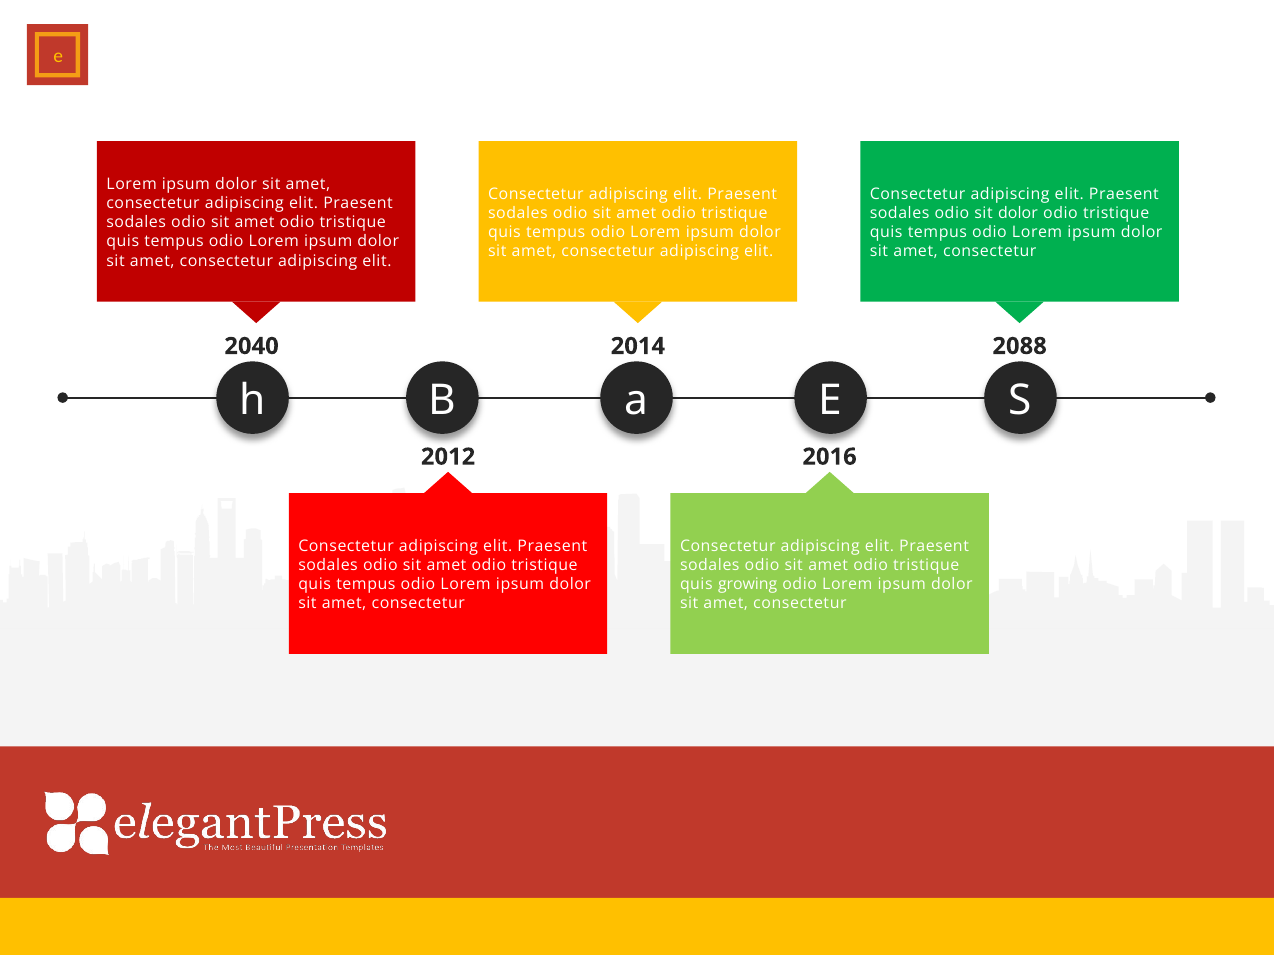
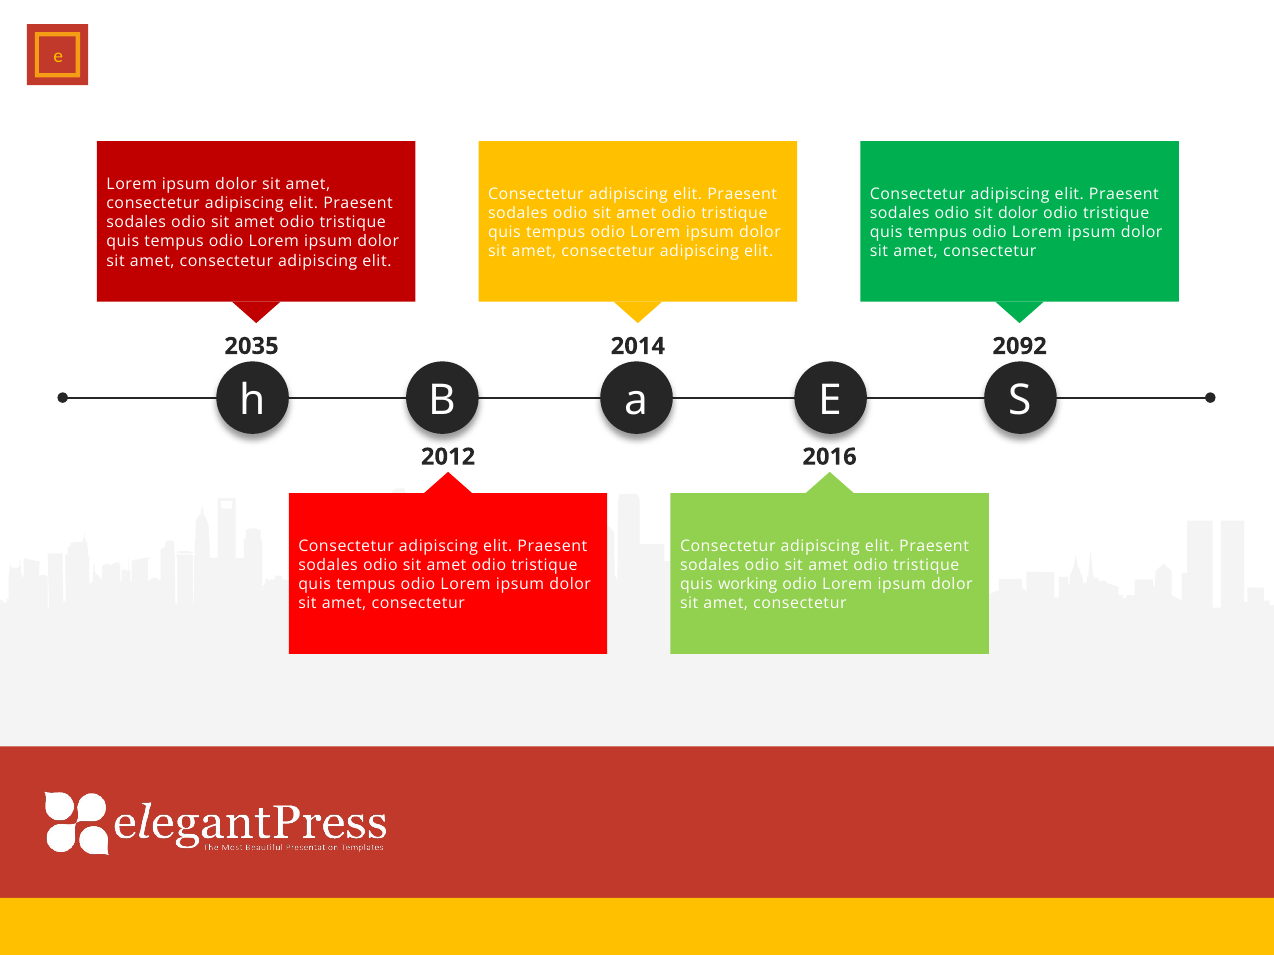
2040: 2040 -> 2035
2088: 2088 -> 2092
growing: growing -> working
